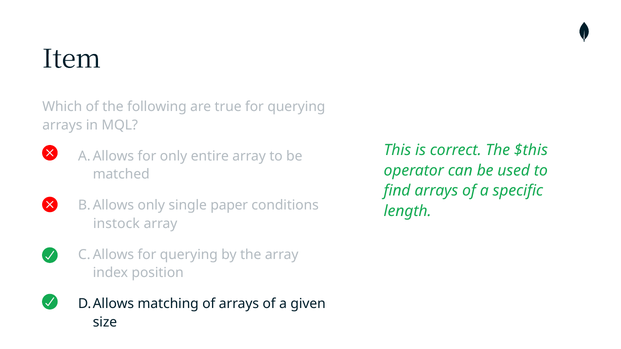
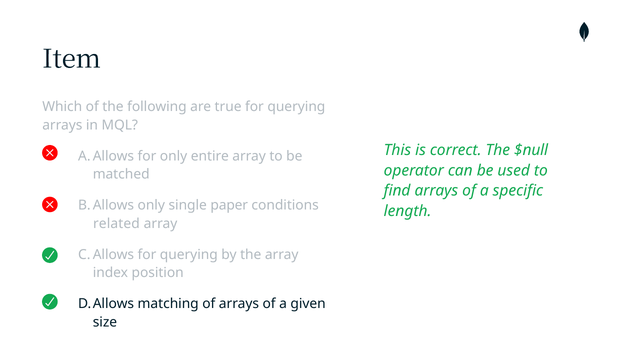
$this: $this -> $null
instock: instock -> related
